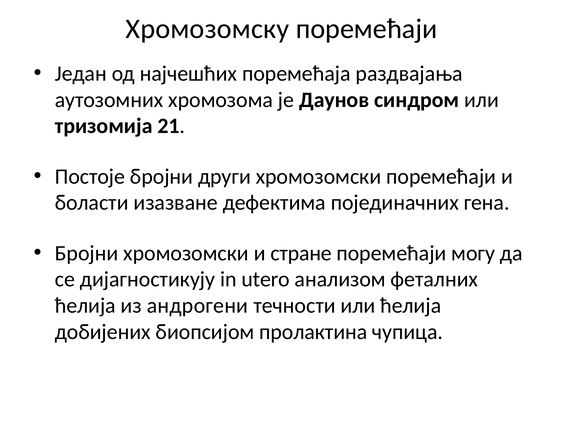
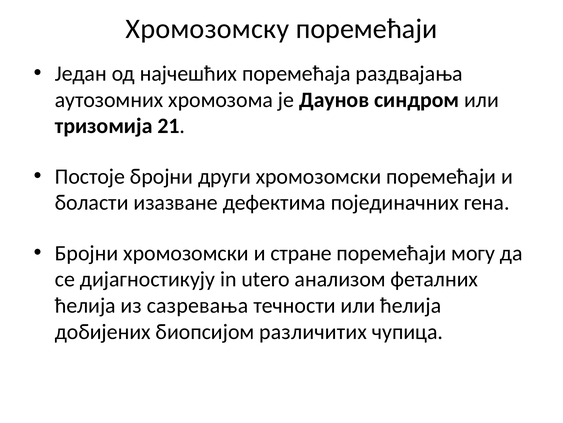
андрогени: андрогени -> сазревања
пролактина: пролактина -> различитих
